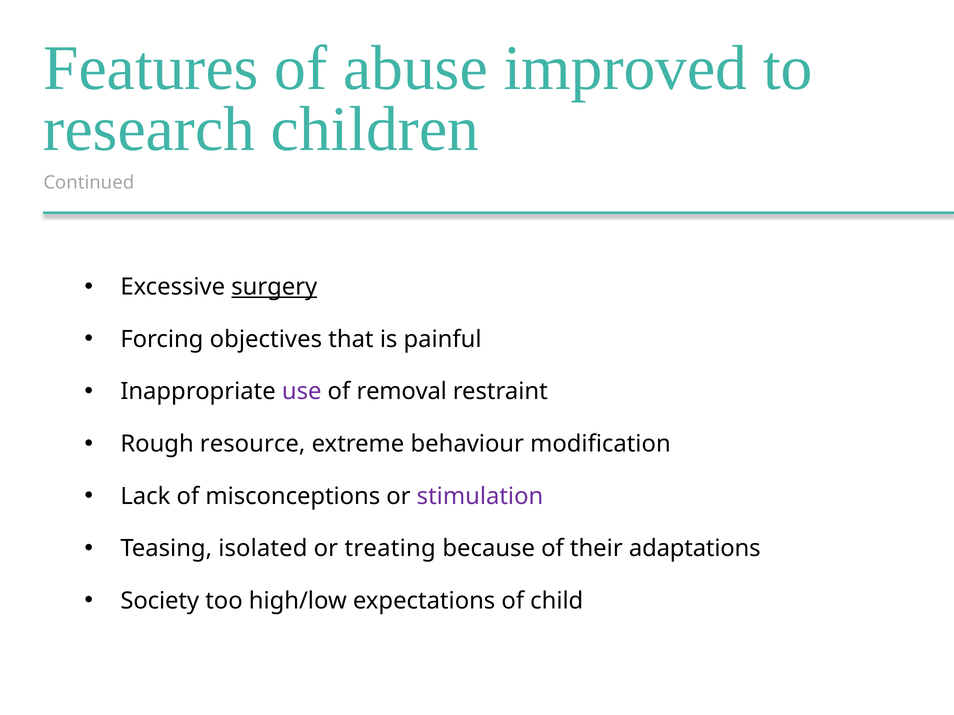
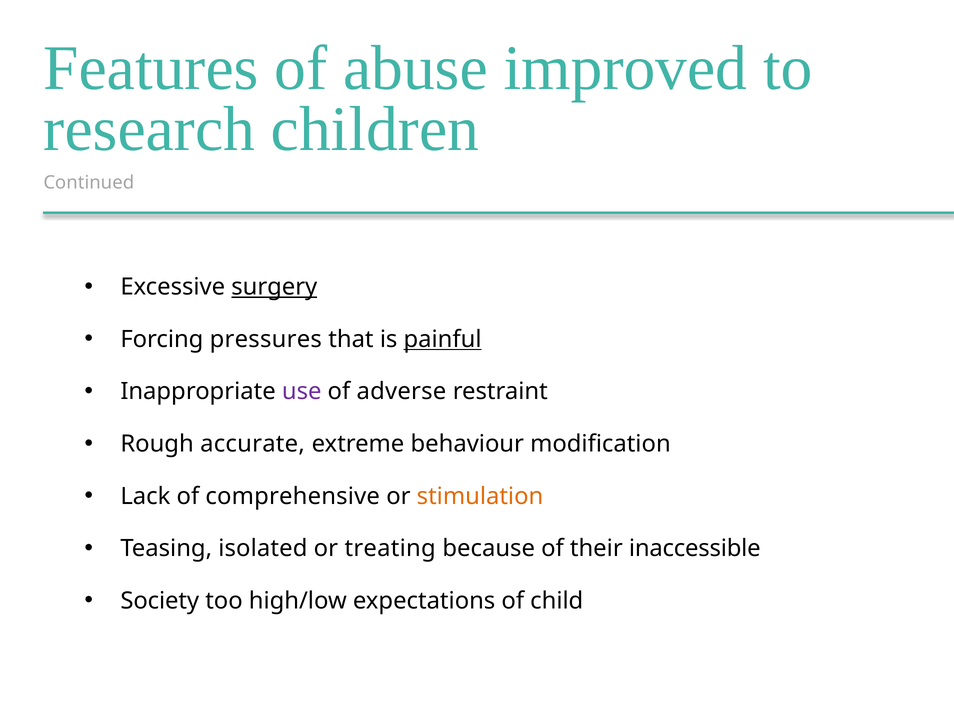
objectives: objectives -> pressures
painful underline: none -> present
removal: removal -> adverse
resource: resource -> accurate
misconceptions: misconceptions -> comprehensive
stimulation colour: purple -> orange
adaptations: adaptations -> inaccessible
